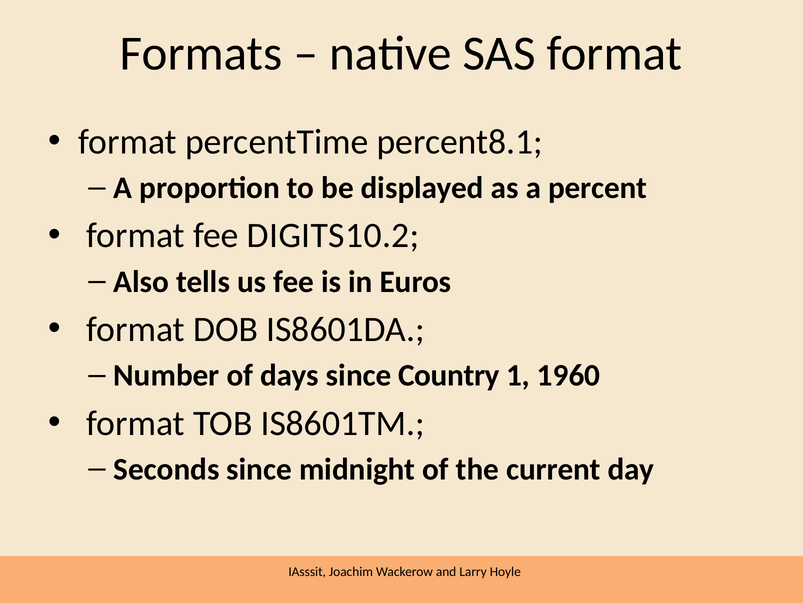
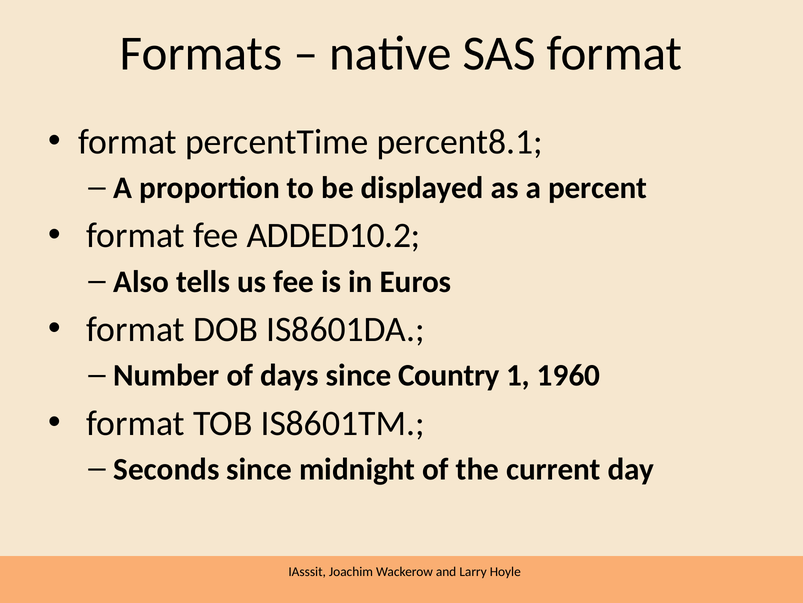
DIGITS10.2: DIGITS10.2 -> ADDED10.2
